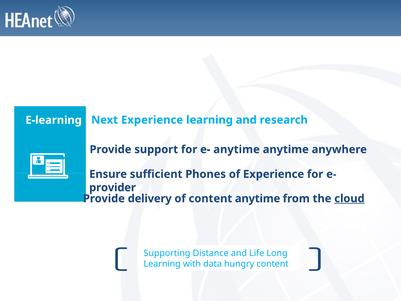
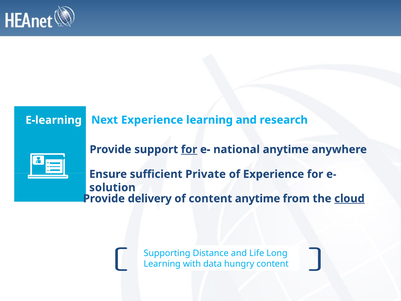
for at (189, 149) underline: none -> present
e- anytime: anytime -> national
Phones: Phones -> Private
provider: provider -> solution
